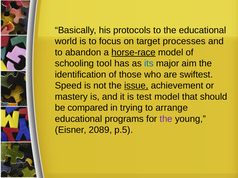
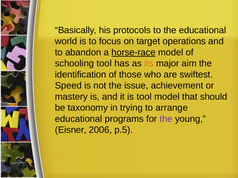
processes: processes -> operations
its colour: blue -> orange
issue underline: present -> none
is test: test -> tool
compared: compared -> taxonomy
2089: 2089 -> 2006
